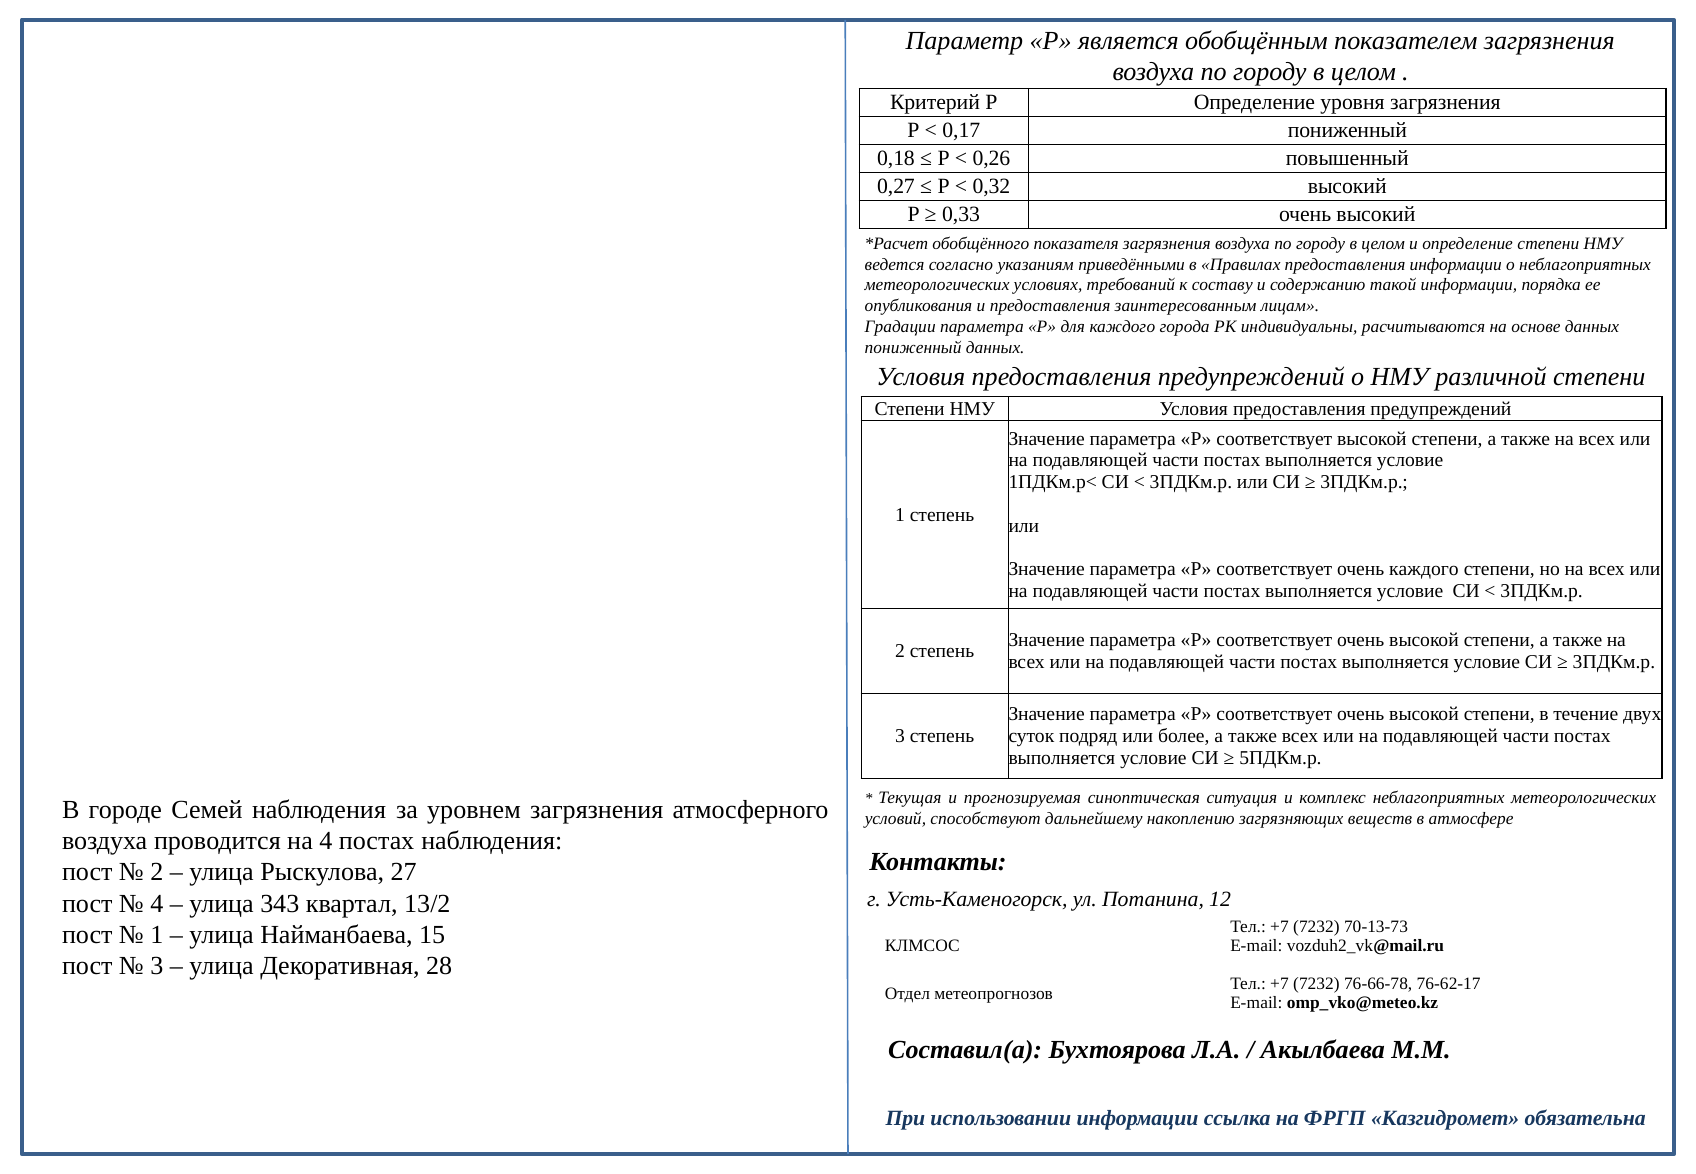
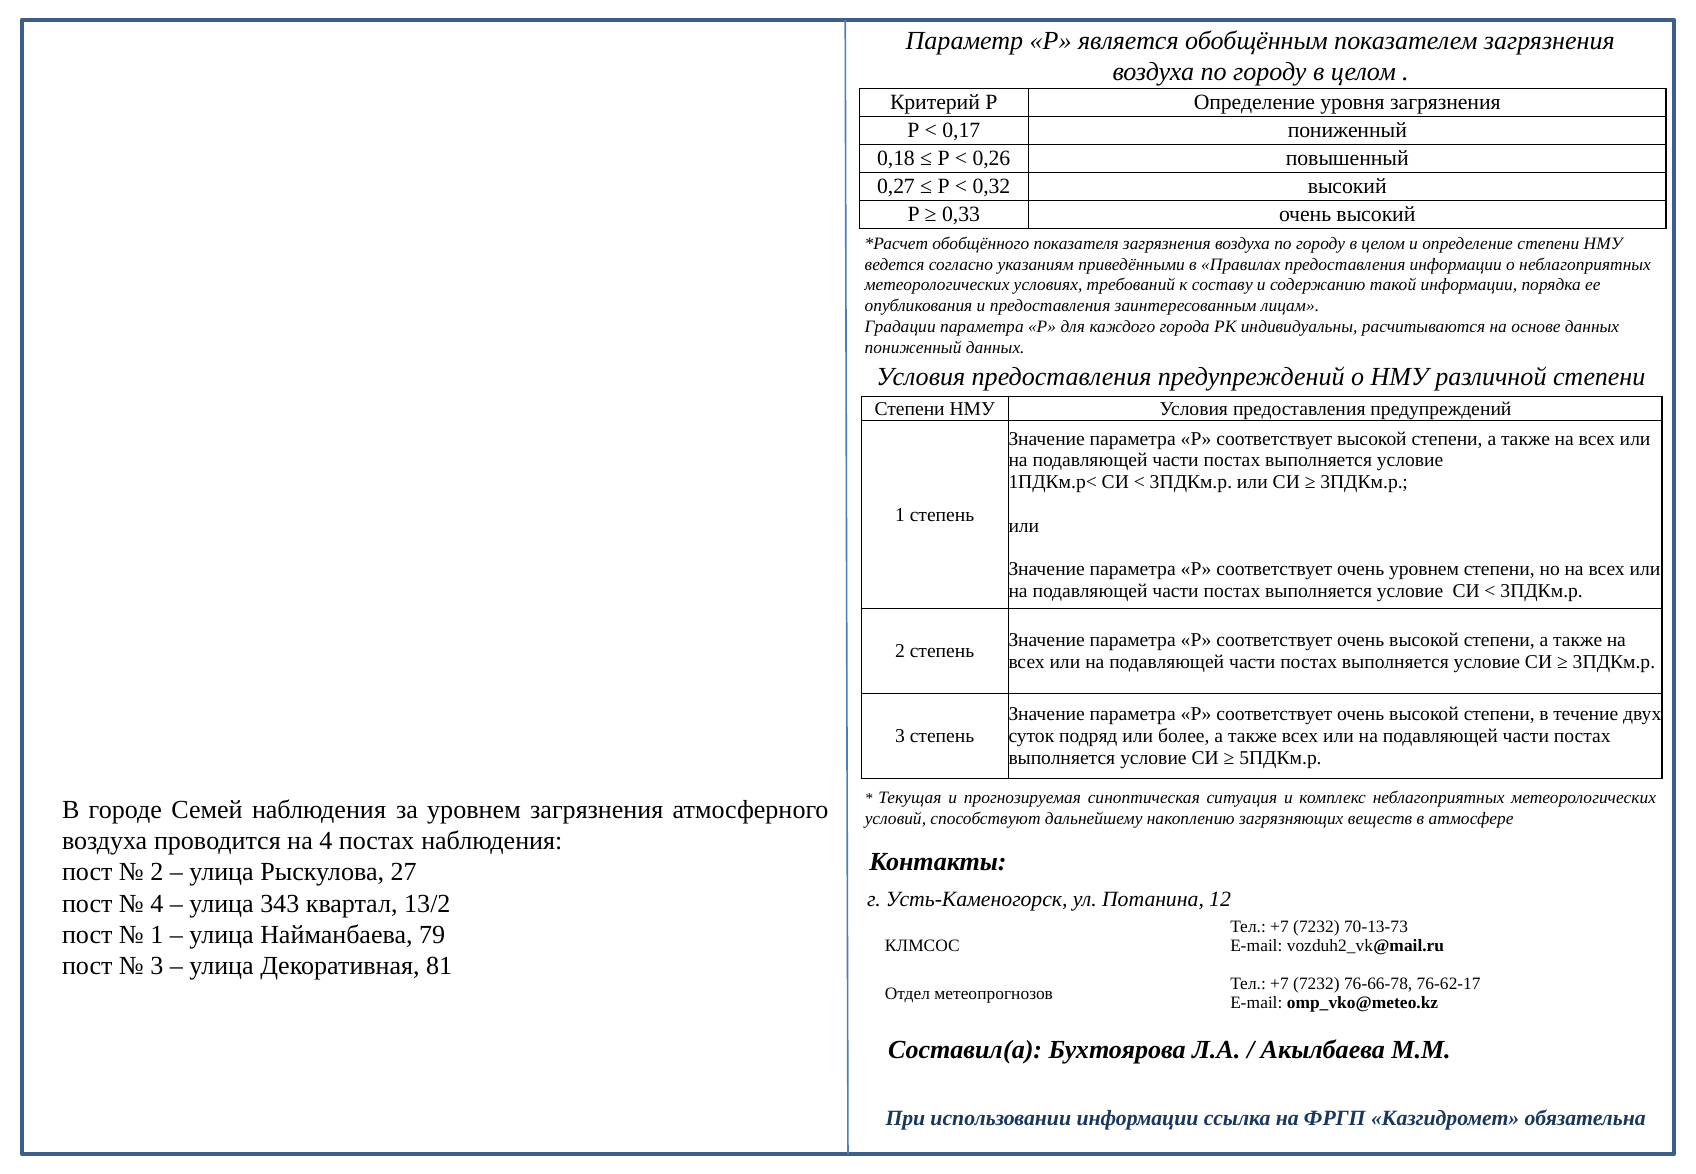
очень каждого: каждого -> уровнем
15: 15 -> 79
28: 28 -> 81
